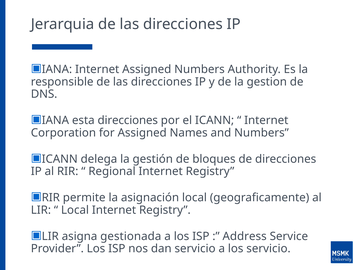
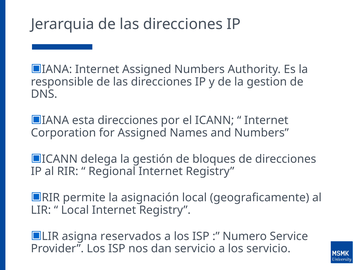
gestionada: gestionada -> reservados
Address: Address -> Numero
